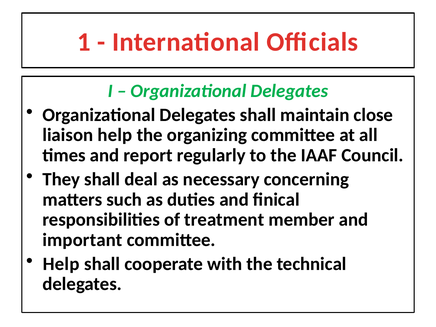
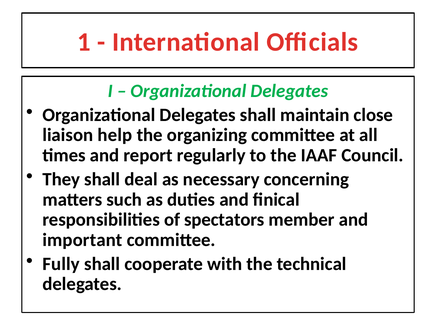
treatment: treatment -> spectators
Help at (61, 264): Help -> Fully
